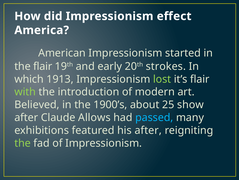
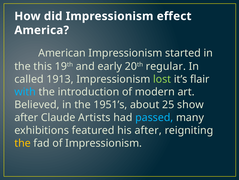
the flair: flair -> this
strokes: strokes -> regular
which: which -> called
with colour: light green -> light blue
1900’s: 1900’s -> 1951’s
Allows: Allows -> Artists
the at (23, 143) colour: light green -> yellow
